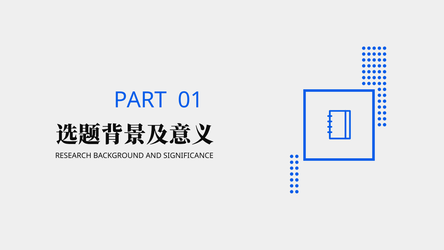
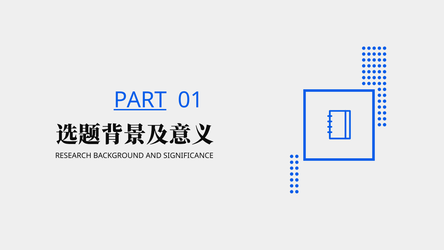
PART underline: none -> present
